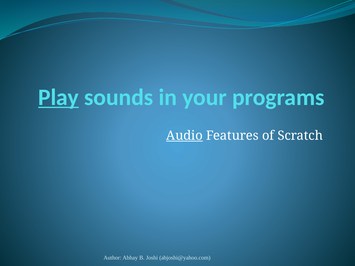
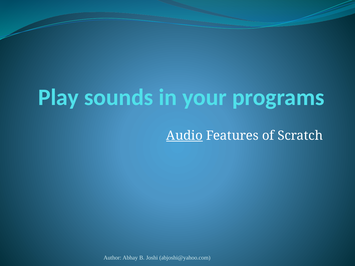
Play underline: present -> none
